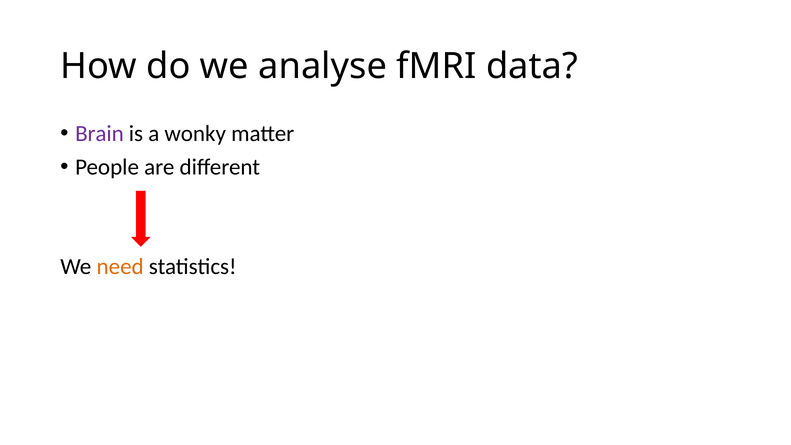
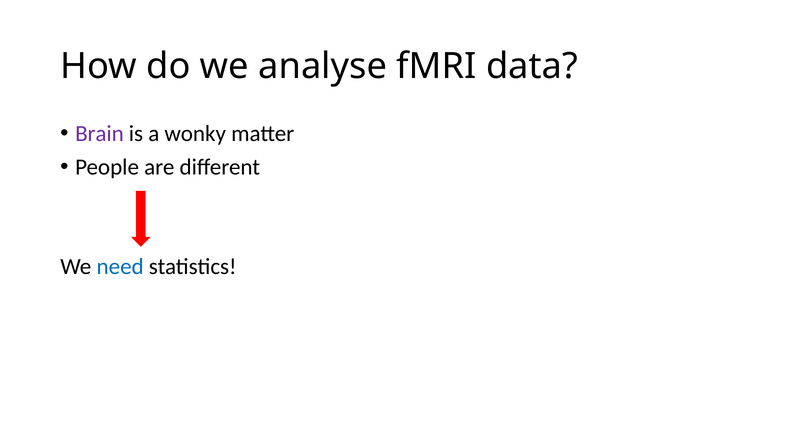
need colour: orange -> blue
